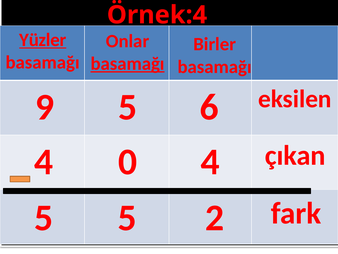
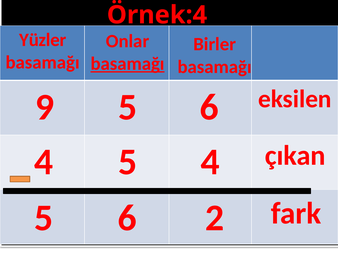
Yüzler underline: present -> none
4 0: 0 -> 5
5 5: 5 -> 6
